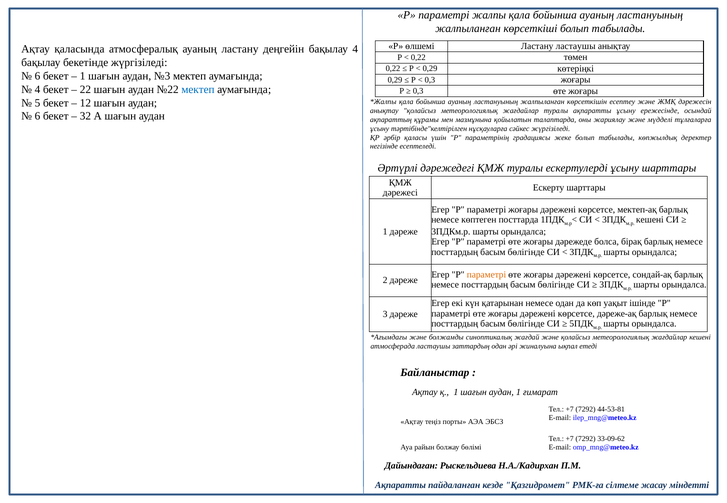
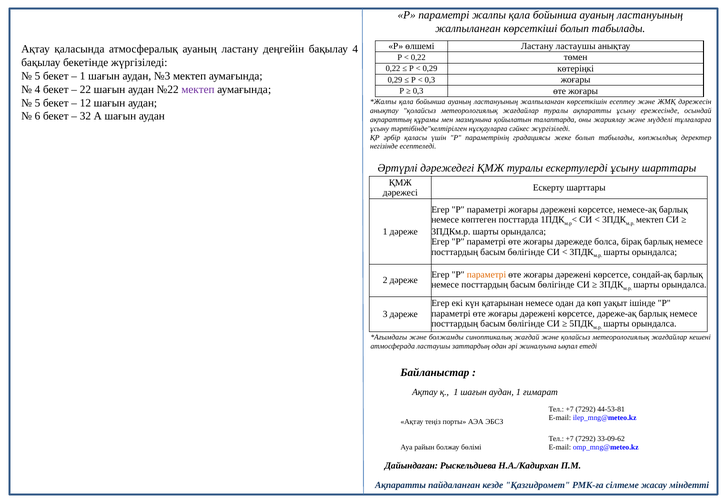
6 at (38, 76): 6 -> 5
мектеп at (198, 89) colour: blue -> purple
мектеп-ақ: мектеп-ақ -> немесе-ақ
кешені at (650, 220): кешені -> мектеп
